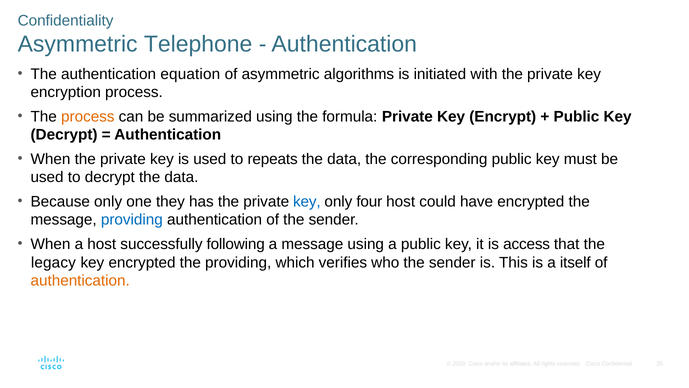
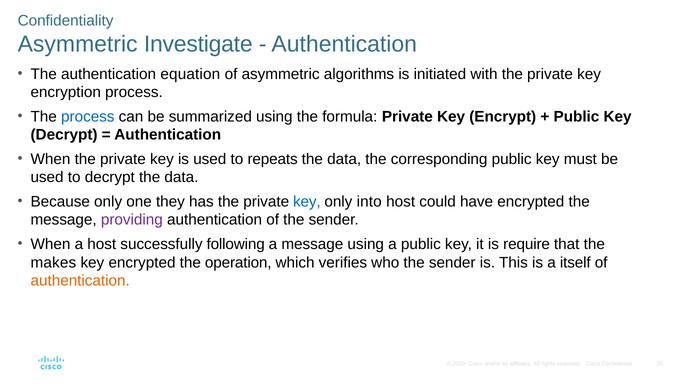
Telephone: Telephone -> Investigate
process at (88, 116) colour: orange -> blue
four: four -> into
providing at (132, 220) colour: blue -> purple
access: access -> require
legacy: legacy -> makes
the providing: providing -> operation
